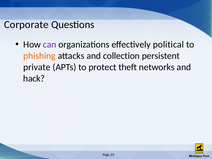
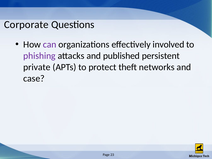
political: political -> involved
phishing colour: orange -> purple
collection: collection -> published
hack: hack -> case
